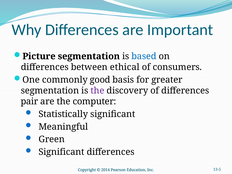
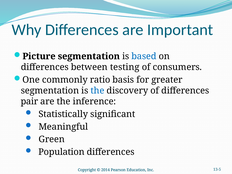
ethical: ethical -> testing
good: good -> ratio
the at (97, 91) colour: purple -> blue
computer: computer -> inference
Significant at (61, 152): Significant -> Population
